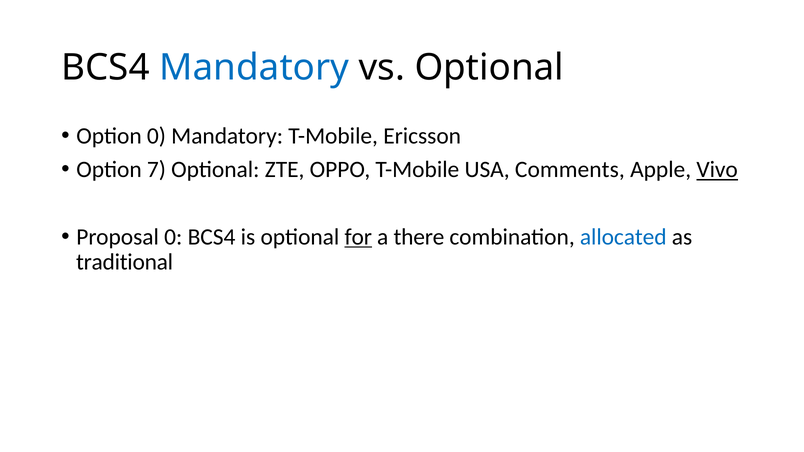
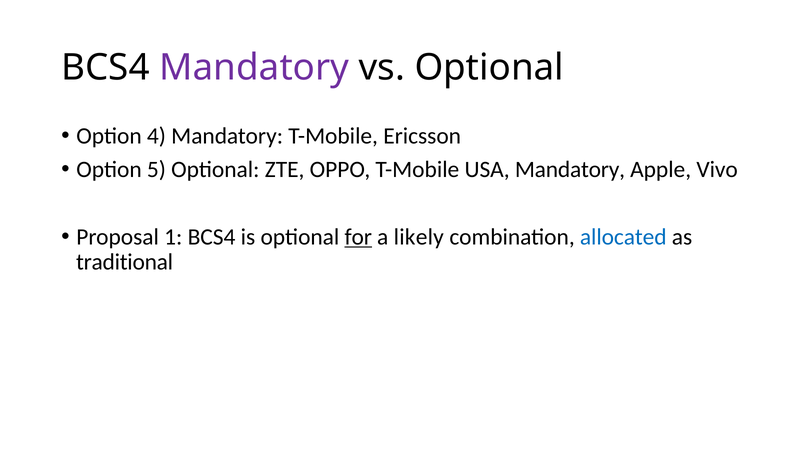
Mandatory at (254, 68) colour: blue -> purple
Option 0: 0 -> 4
7: 7 -> 5
USA Comments: Comments -> Mandatory
Vivo underline: present -> none
Proposal 0: 0 -> 1
there: there -> likely
